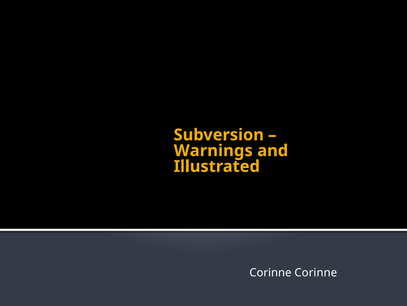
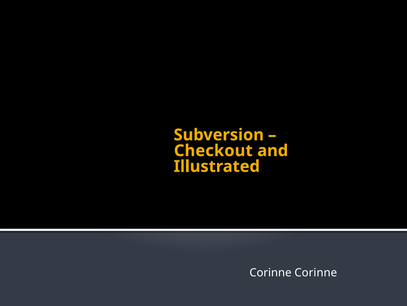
Warnings: Warnings -> Checkout
